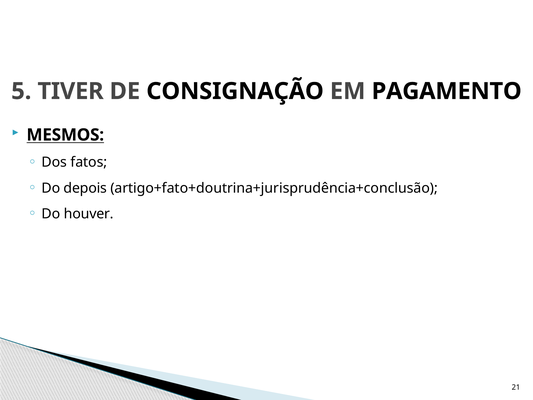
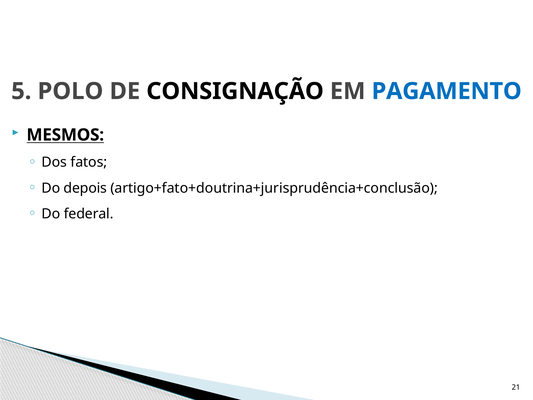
TIVER: TIVER -> POLO
PAGAMENTO colour: black -> blue
houver: houver -> federal
